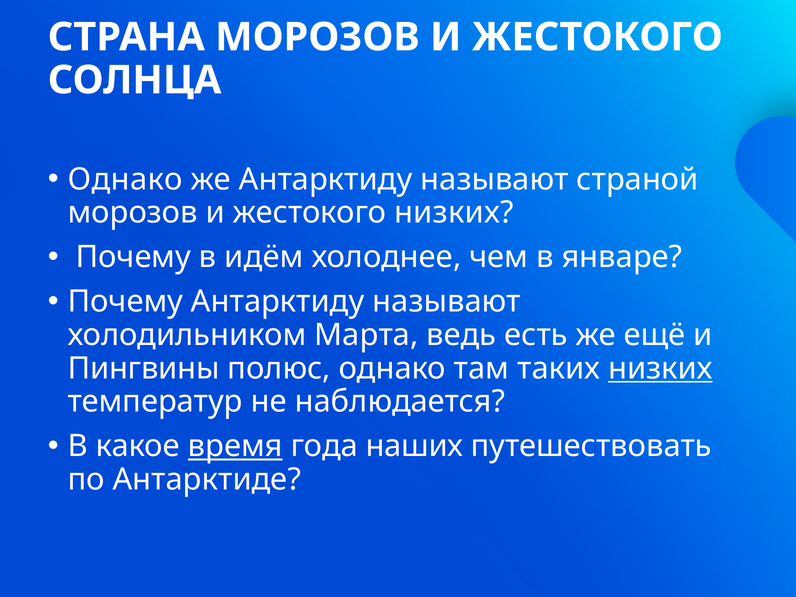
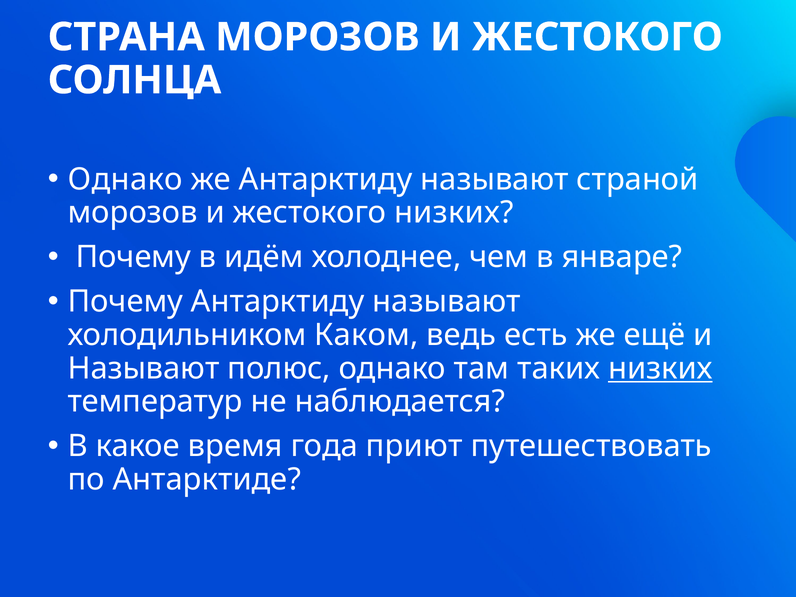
Марта: Марта -> Каком
Пингвины at (144, 368): Пингвины -> Называют
время underline: present -> none
наших: наших -> приют
